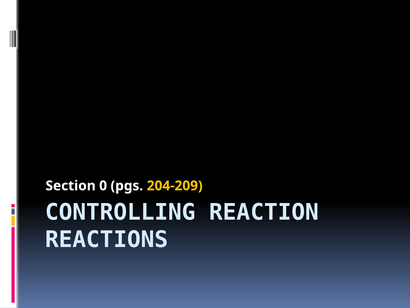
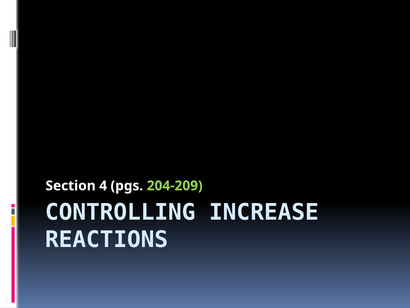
0: 0 -> 4
204-209 colour: yellow -> light green
REACTION: REACTION -> INCREASE
